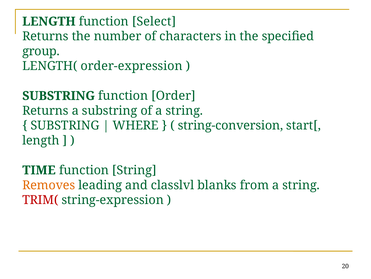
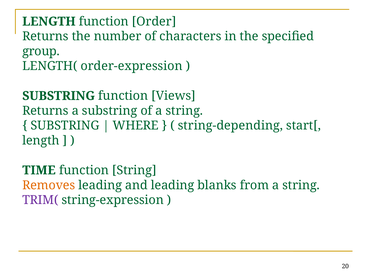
Select: Select -> Order
Order: Order -> Views
string-conversion: string-conversion -> string-depending
and classlvl: classlvl -> leading
TRIM( colour: red -> purple
